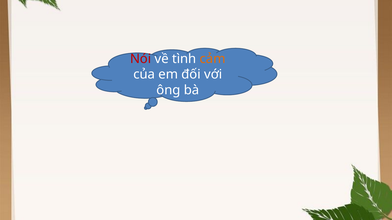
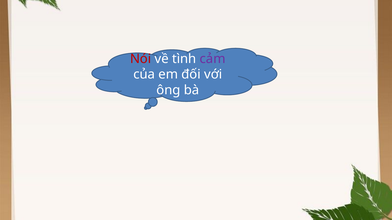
cảm colour: orange -> purple
